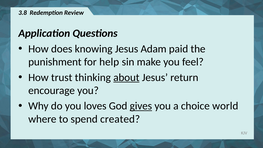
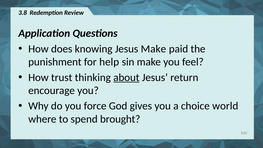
Jesus Adam: Adam -> Make
loves: loves -> force
gives underline: present -> none
created: created -> brought
